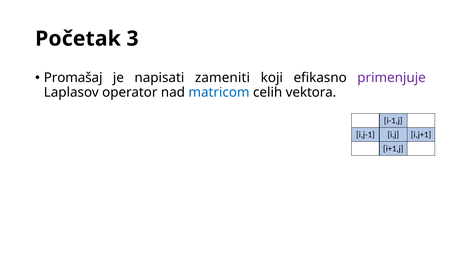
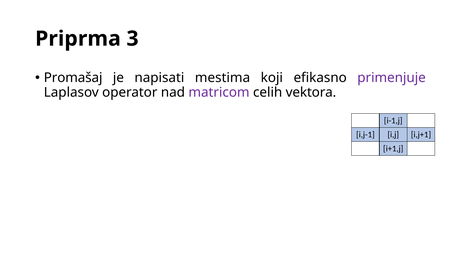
Početak: Početak -> Priprma
zameniti: zameniti -> mestima
matricom colour: blue -> purple
